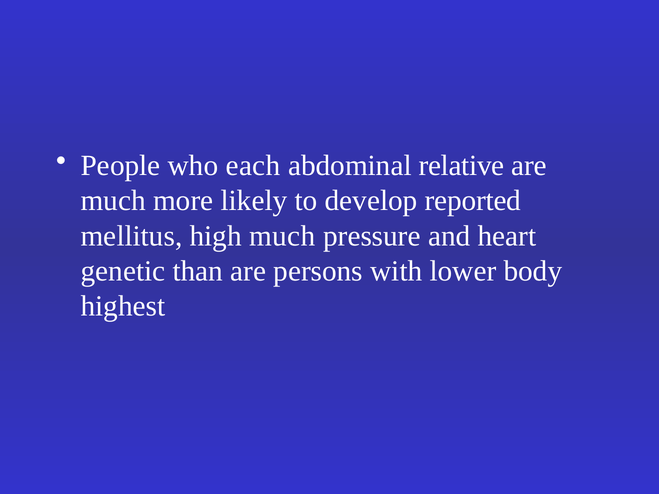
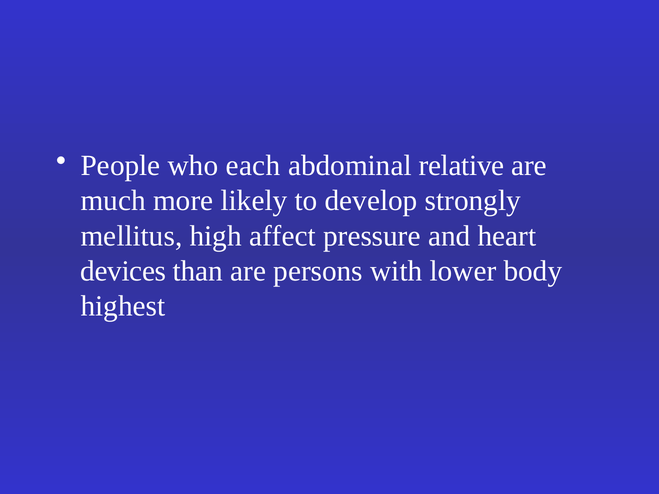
reported: reported -> strongly
high much: much -> affect
genetic: genetic -> devices
